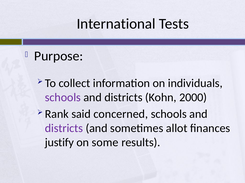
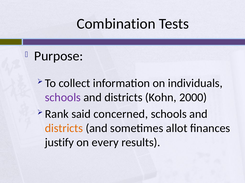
International: International -> Combination
districts at (64, 129) colour: purple -> orange
some: some -> every
